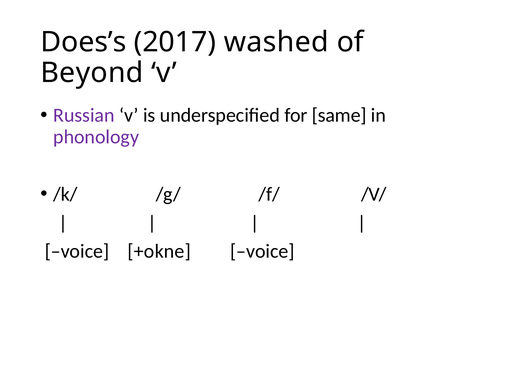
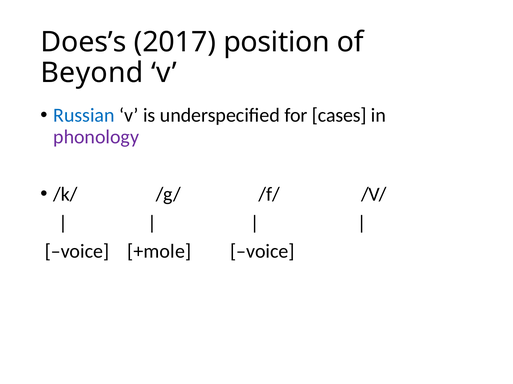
washed: washed -> position
Russian colour: purple -> blue
same: same -> cases
+okne: +okne -> +mole
